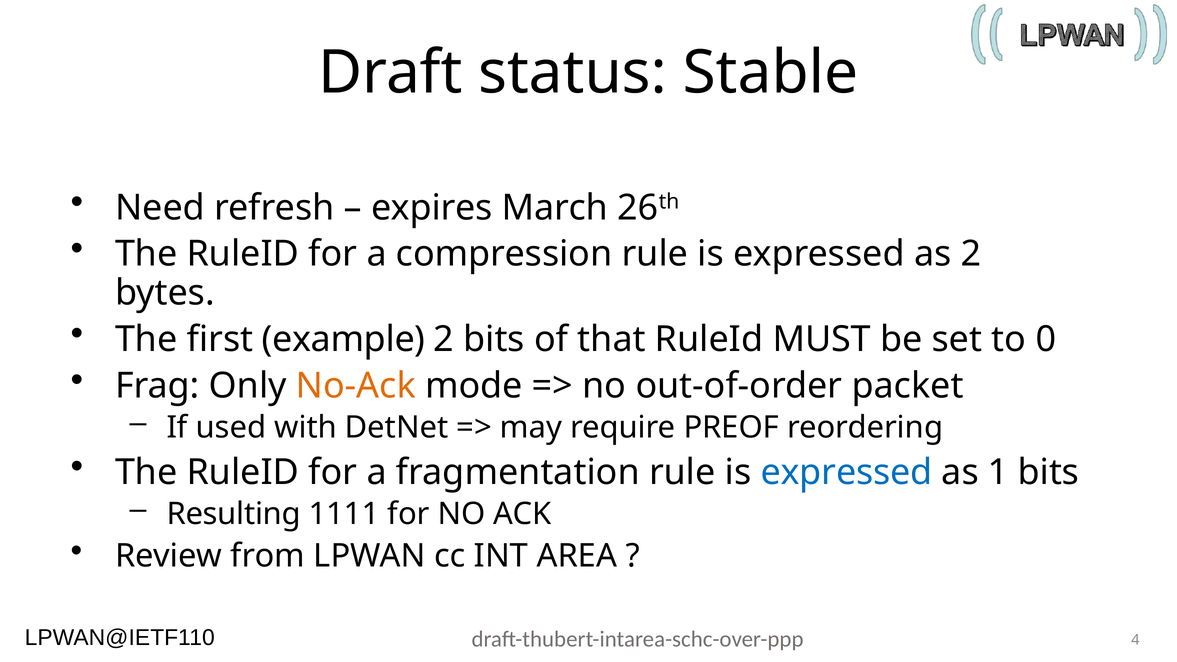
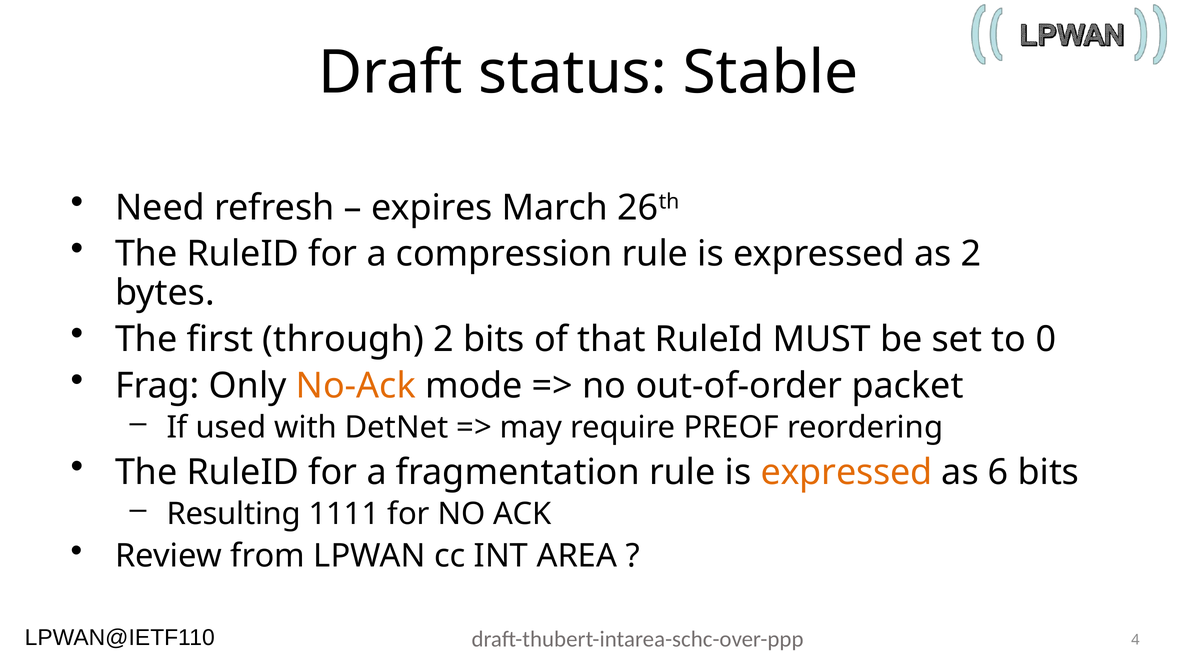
example: example -> through
expressed at (846, 472) colour: blue -> orange
1: 1 -> 6
